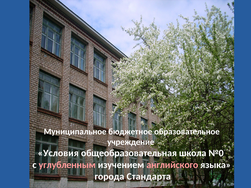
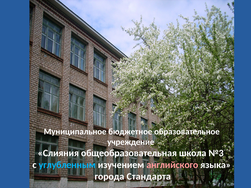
Условия: Условия -> Слияния
№0: №0 -> №3
углубленным colour: pink -> light blue
